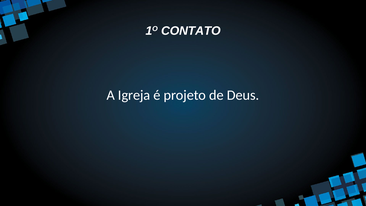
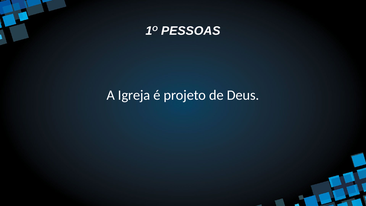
CONTATO: CONTATO -> PESSOAS
